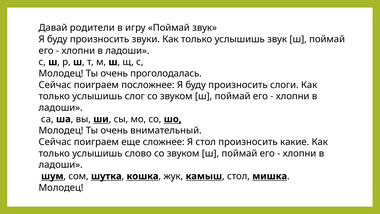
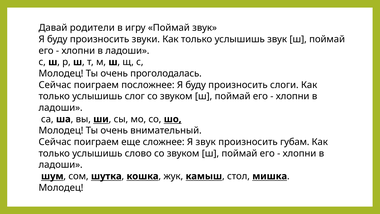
Я стол: стол -> звук
какие: какие -> губам
